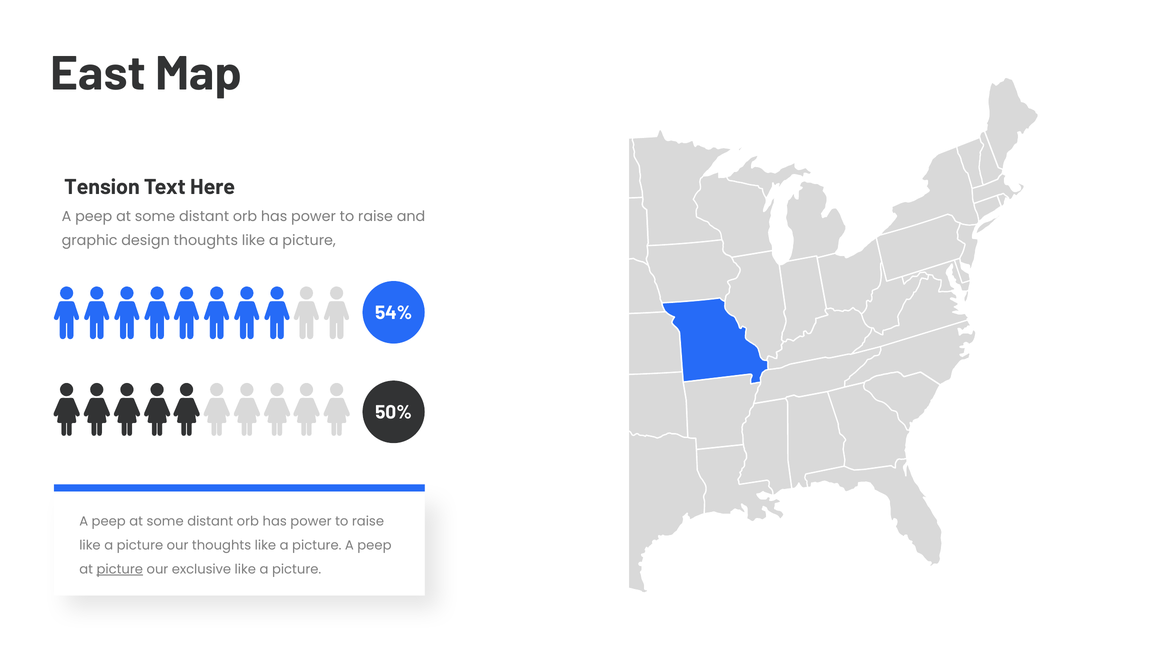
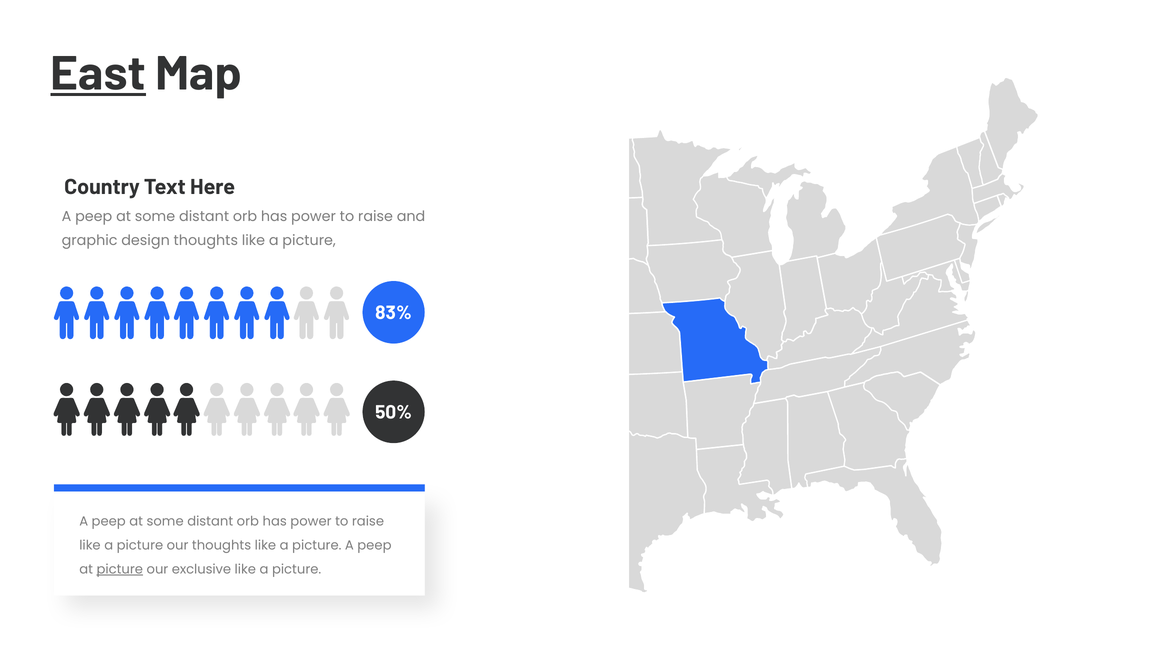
East underline: none -> present
Tension: Tension -> Country
54%: 54% -> 83%
